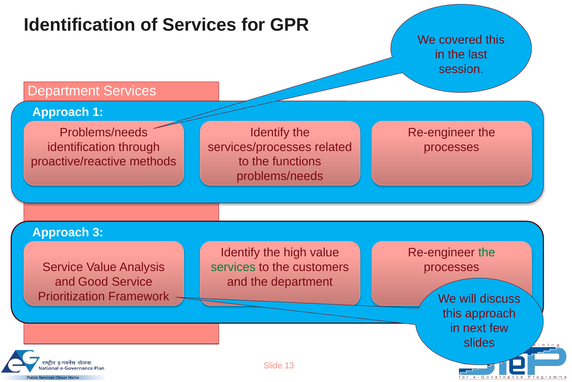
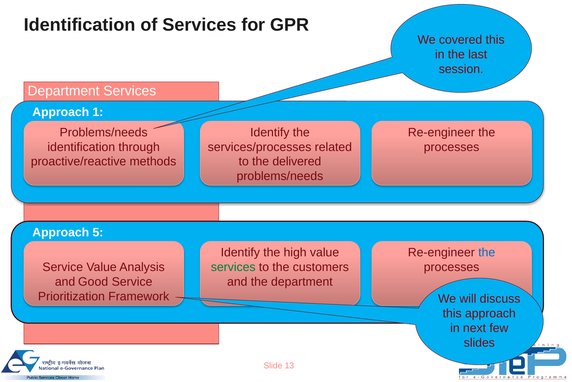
functions: functions -> delivered
3: 3 -> 5
the at (487, 252) colour: green -> blue
